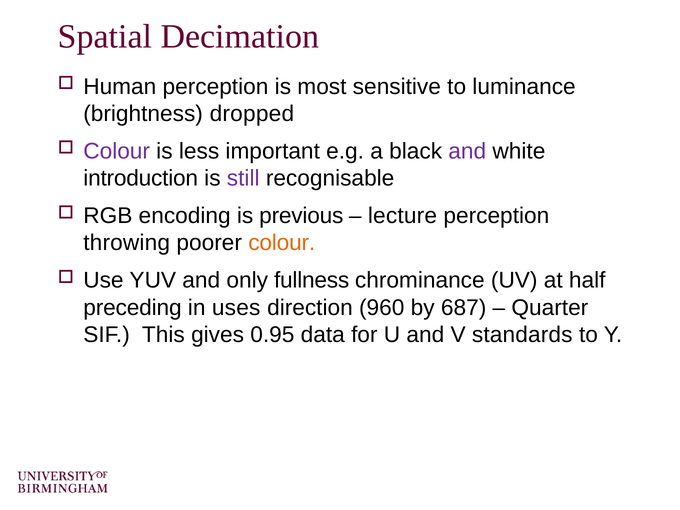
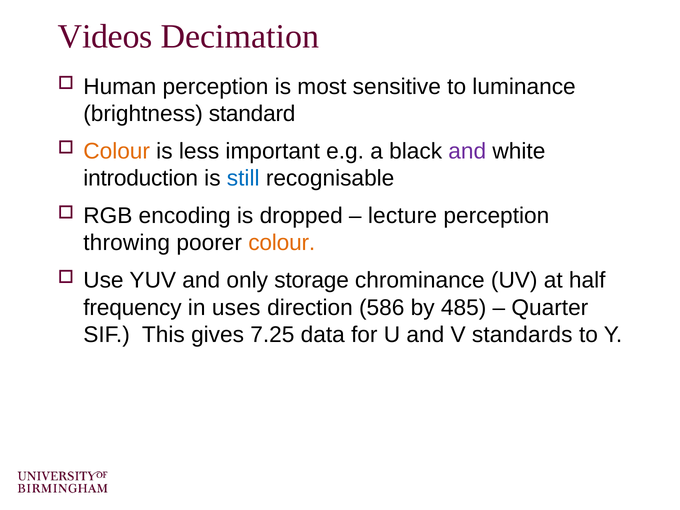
Spatial: Spatial -> Videos
dropped: dropped -> standard
Colour at (117, 151) colour: purple -> orange
still colour: purple -> blue
previous: previous -> dropped
fullness: fullness -> storage
preceding: preceding -> frequency
960: 960 -> 586
687: 687 -> 485
0.95: 0.95 -> 7.25
